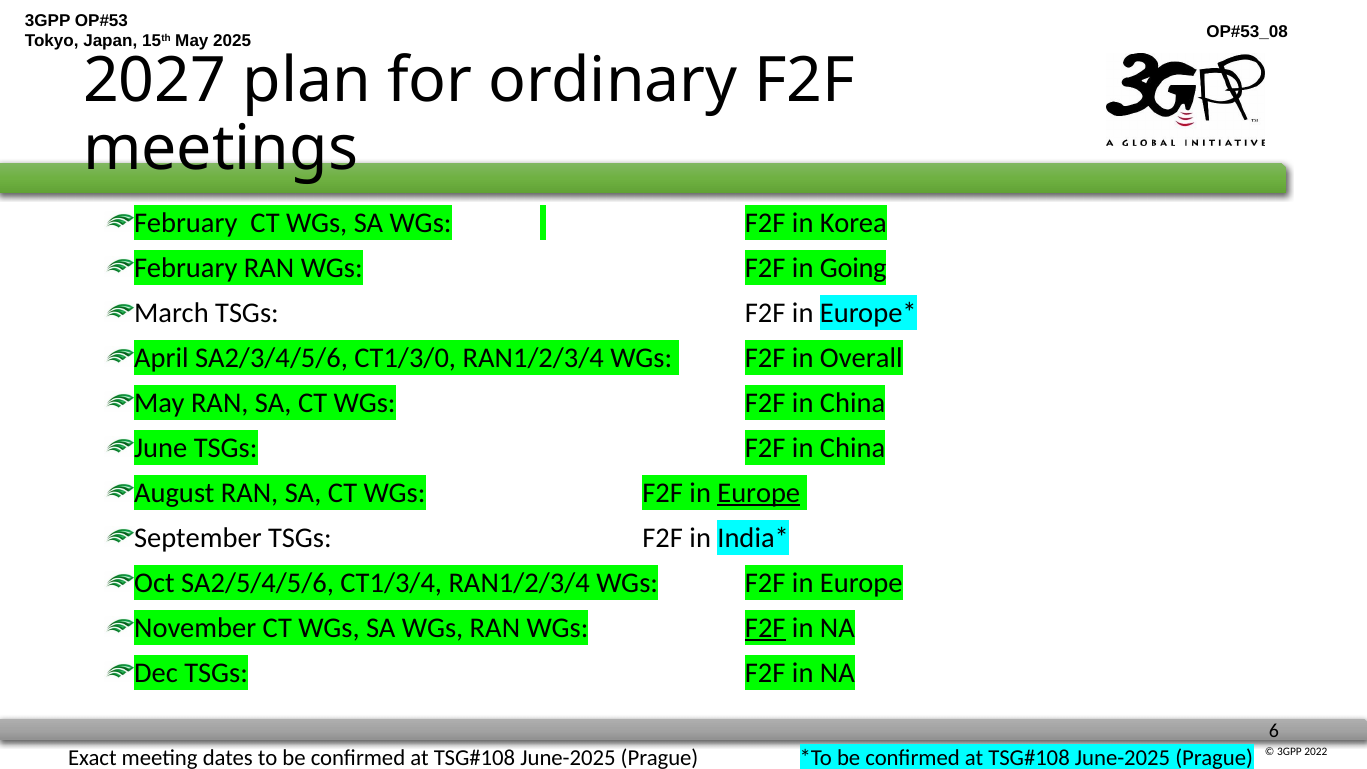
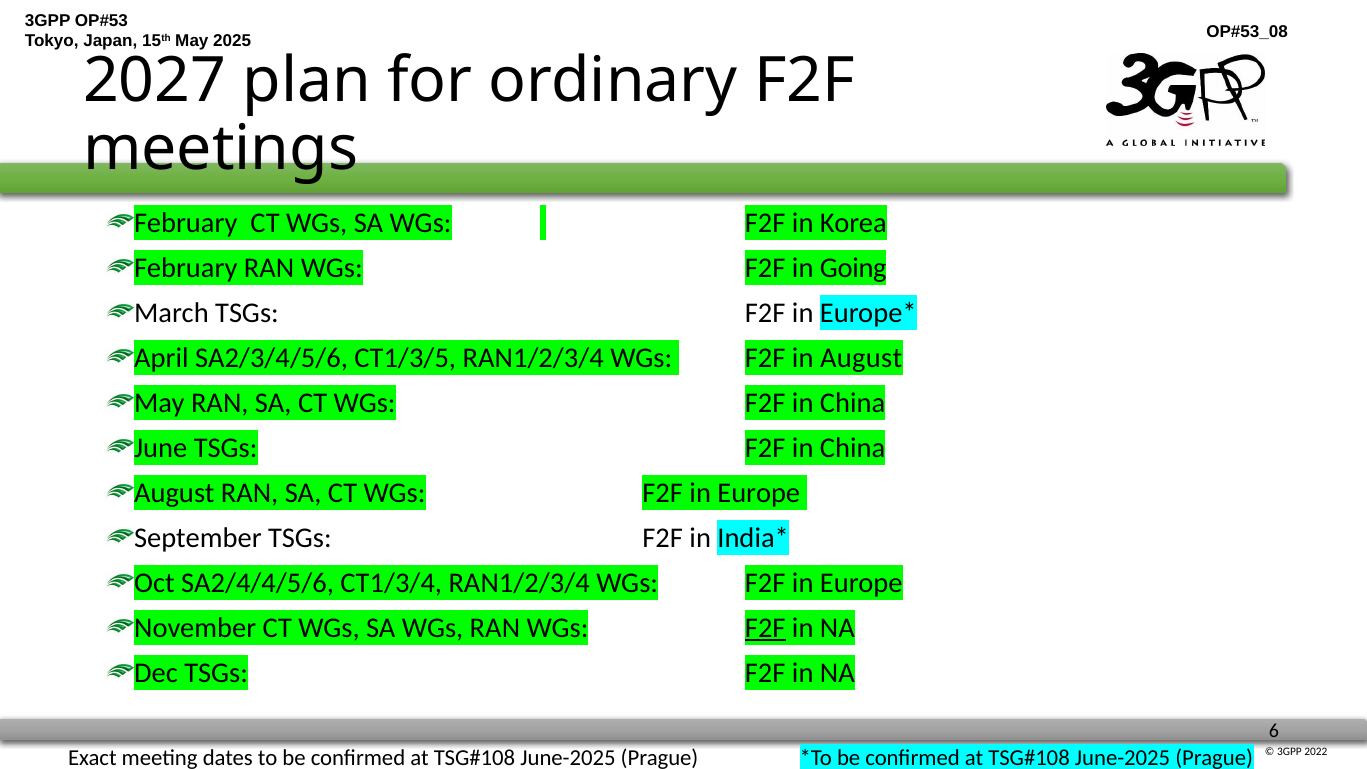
CT1/3/0: CT1/3/0 -> CT1/3/5
in Overall: Overall -> August
Europe at (759, 493) underline: present -> none
SA2/5/4/5/6: SA2/5/4/5/6 -> SA2/4/4/5/6
